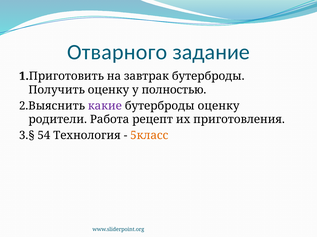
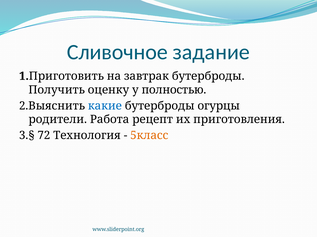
Отварного: Отварного -> Сливочное
какие colour: purple -> blue
бутерброды оценку: оценку -> огурцы
54: 54 -> 72
